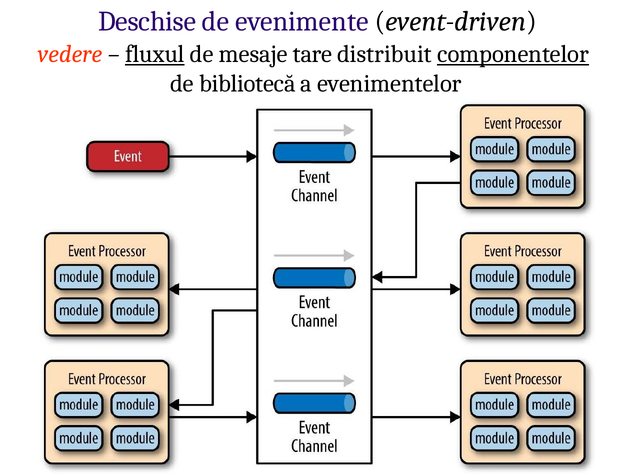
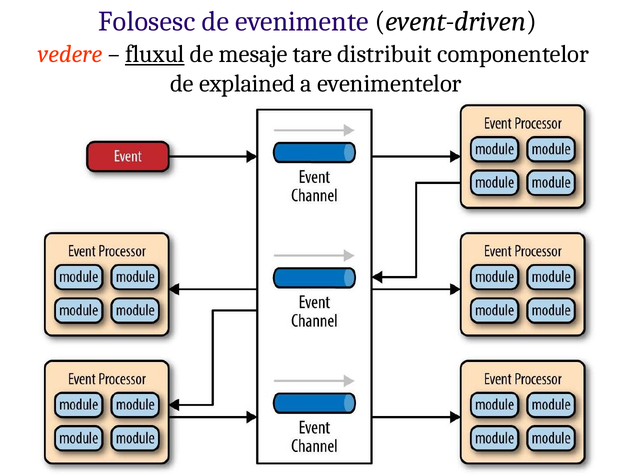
Deschise: Deschise -> Folosesc
componentelor underline: present -> none
bibliotecă: bibliotecă -> explained
